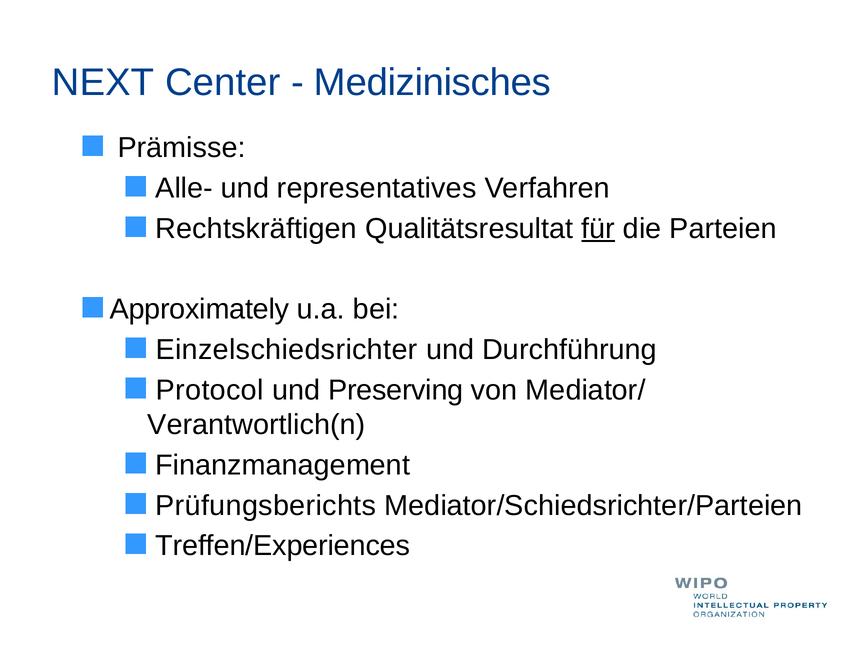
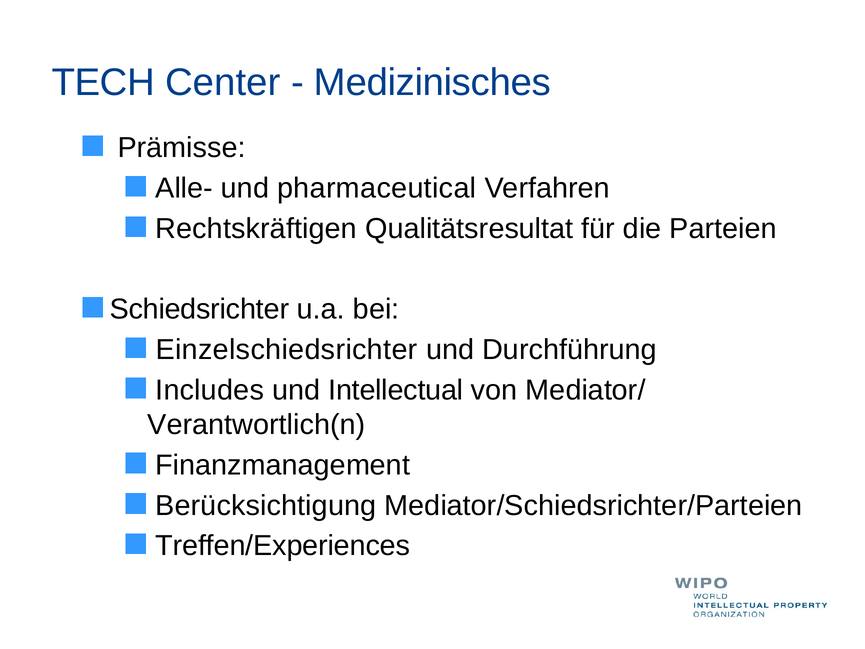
NEXT: NEXT -> TECH
representatives: representatives -> pharmaceutical
für underline: present -> none
Approximately: Approximately -> Schiedsrichter
Protocol: Protocol -> Includes
Preserving: Preserving -> Intellectual
Prüfungsberichts: Prüfungsberichts -> Berücksichtigung
